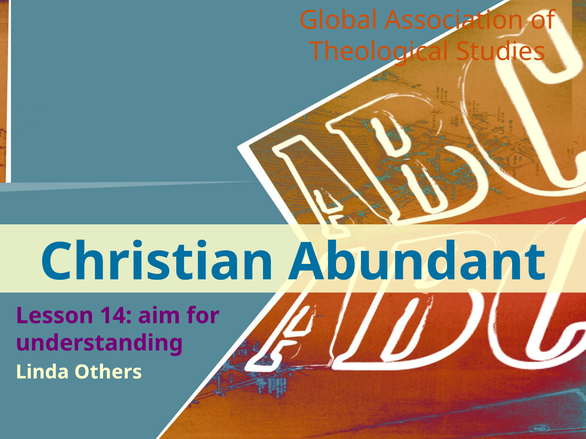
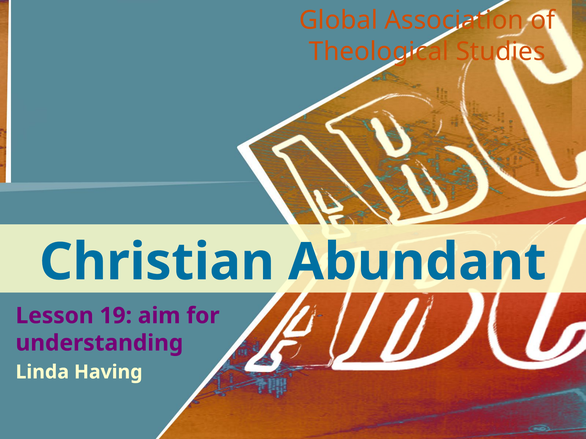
14: 14 -> 19
Others: Others -> Having
